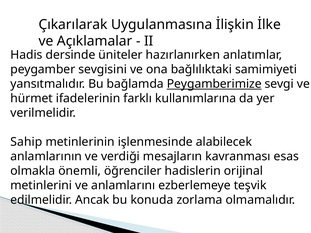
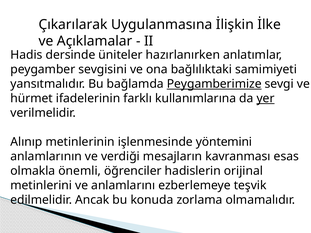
yer underline: none -> present
Sahip: Sahip -> Alınıp
alabilecek: alabilecek -> yöntemini
